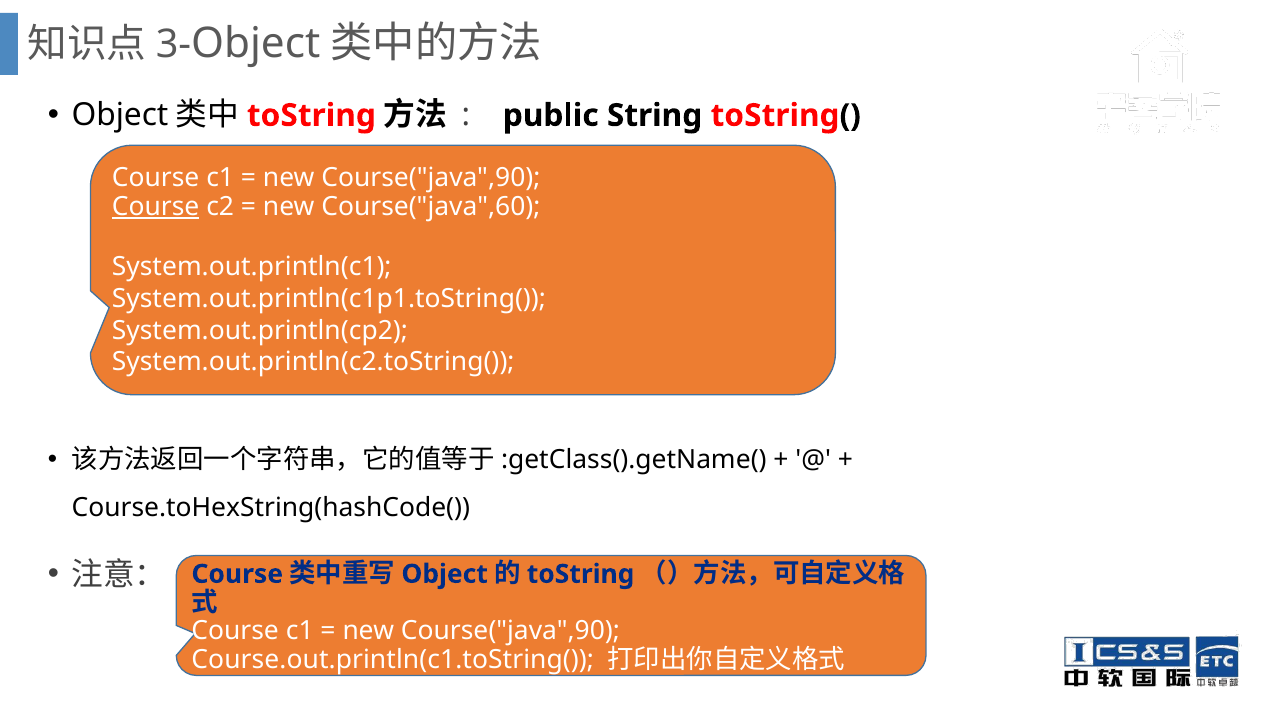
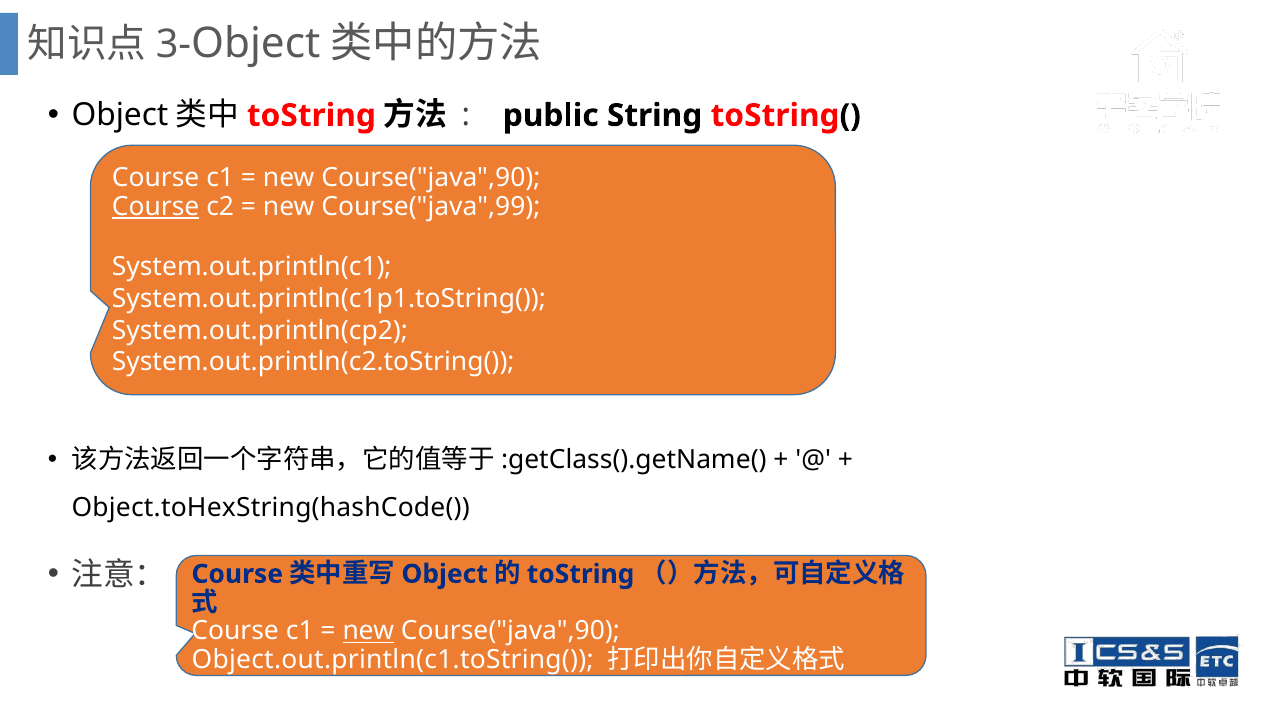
Course("java",60: Course("java",60 -> Course("java",99
Course.toHexString(hashCode(: Course.toHexString(hashCode( -> Object.toHexString(hashCode(
new at (368, 631) underline: none -> present
Course.out.println(c1.toString(: Course.out.println(c1.toString( -> Object.out.println(c1.toString(
